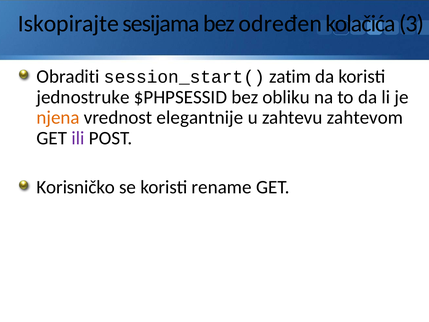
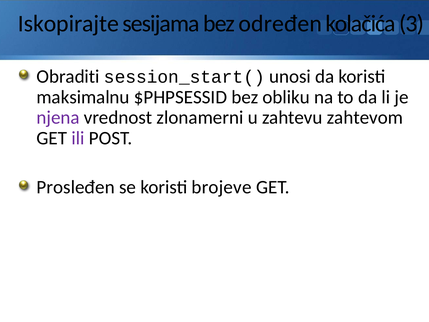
zatim: zatim -> unosi
jednostruke: jednostruke -> maksimalnu
njena colour: orange -> purple
elegantnije: elegantnije -> zlonamerni
Korisničko: Korisničko -> Prosleđen
rename: rename -> brojeve
